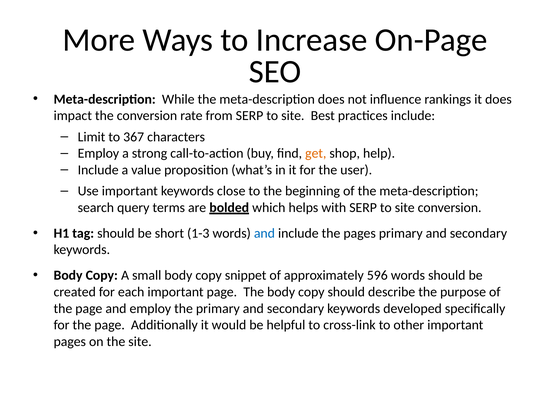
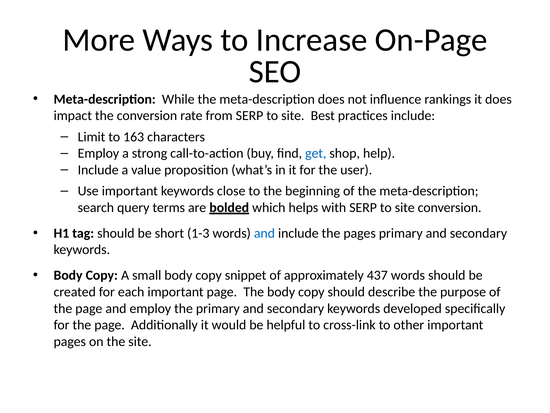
367: 367 -> 163
get colour: orange -> blue
596: 596 -> 437
